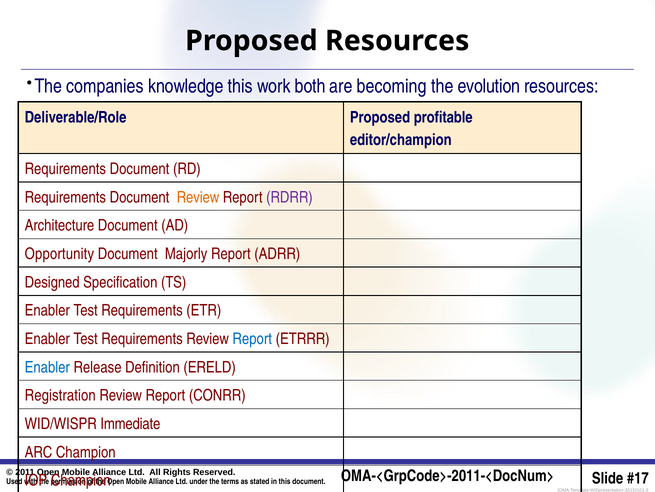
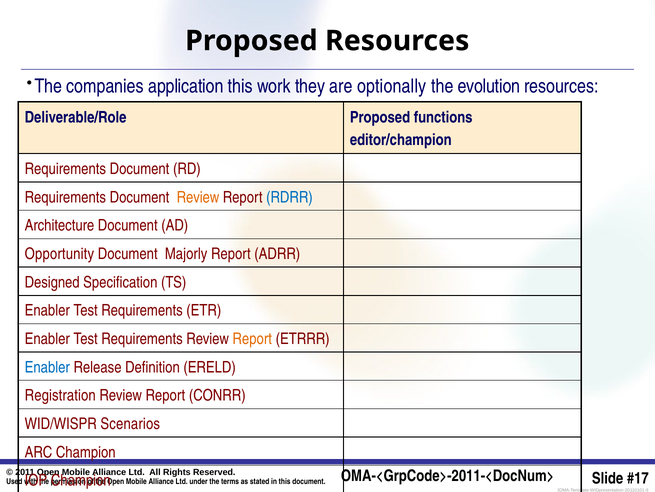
knowledge: knowledge -> application
both: both -> they
becoming: becoming -> optionally
profitable: profitable -> functions
RDRR colour: purple -> blue
Report at (252, 339) colour: blue -> orange
Immediate: Immediate -> Scenarios
